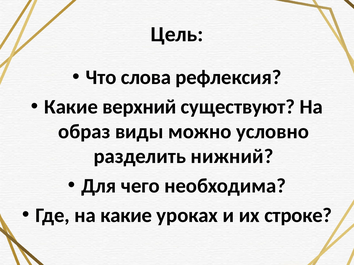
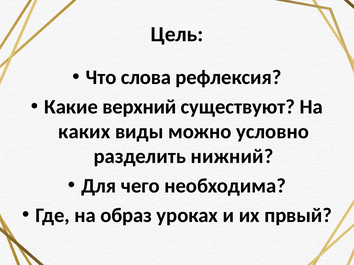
образ: образ -> каких
на какие: какие -> образ
строке: строке -> првый
